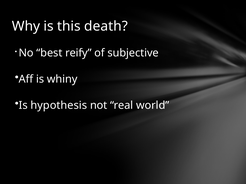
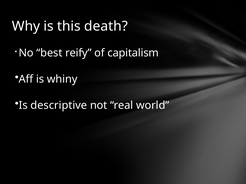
subjective: subjective -> capitalism
hypothesis: hypothesis -> descriptive
